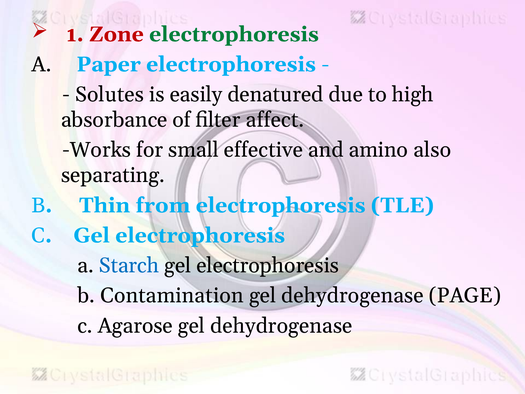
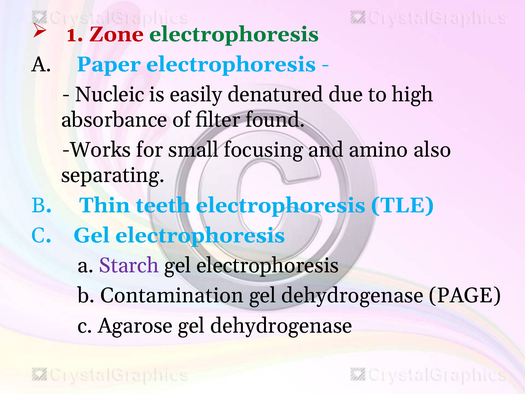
Solutes: Solutes -> Nucleic
affect: affect -> found
effective: effective -> focusing
from: from -> teeth
Starch colour: blue -> purple
